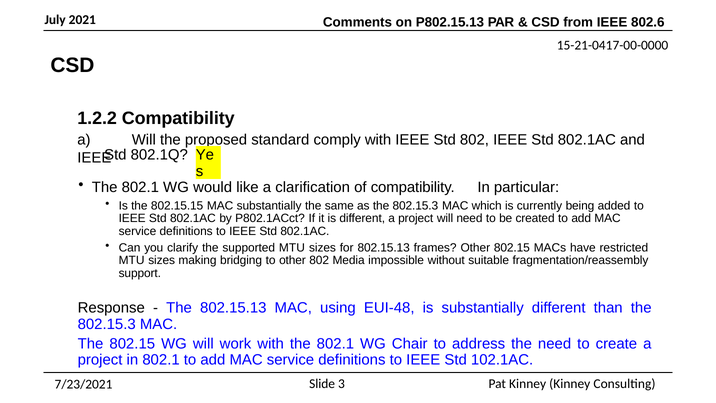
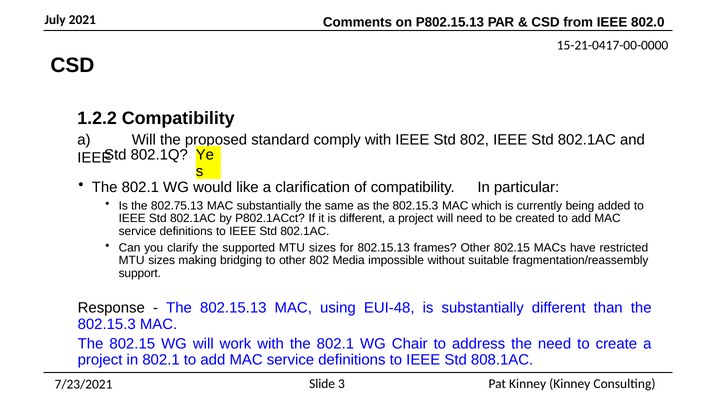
802.6: 802.6 -> 802.0
802.15.15: 802.15.15 -> 802.75.13
102.1AC: 102.1AC -> 808.1AC
